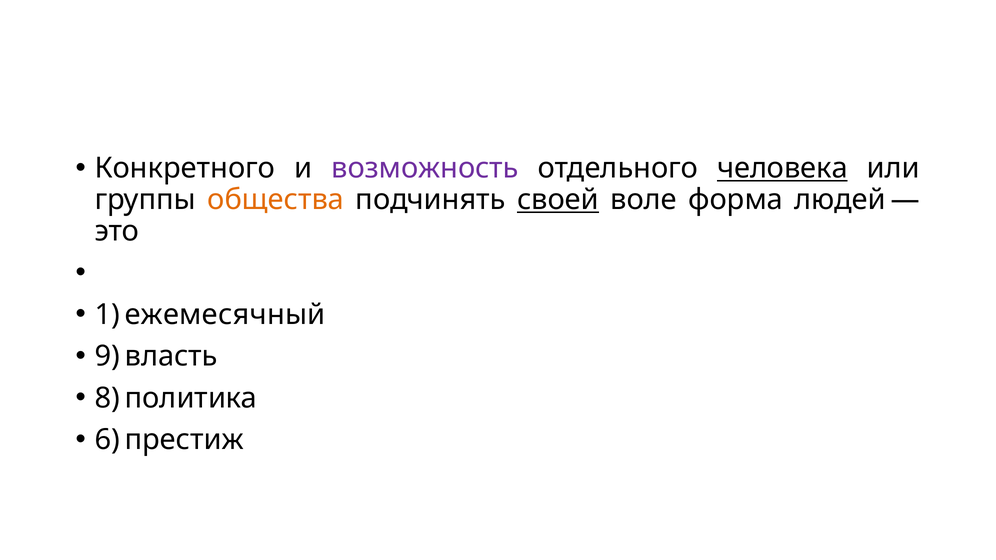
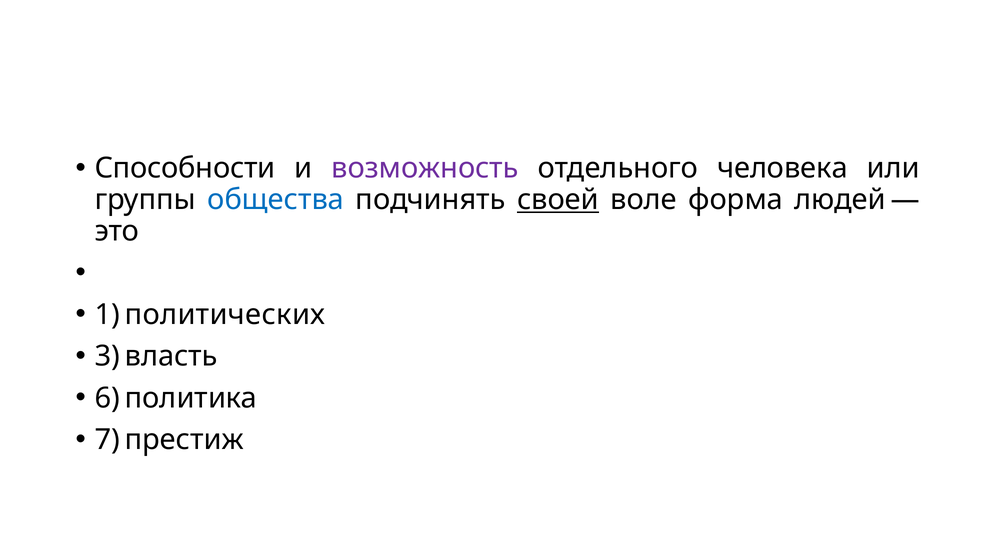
Конкретного: Конкретного -> Способности
человека underline: present -> none
общества colour: orange -> blue
ежемесячный: ежемесячный -> политических
9: 9 -> 3
8: 8 -> 6
6: 6 -> 7
